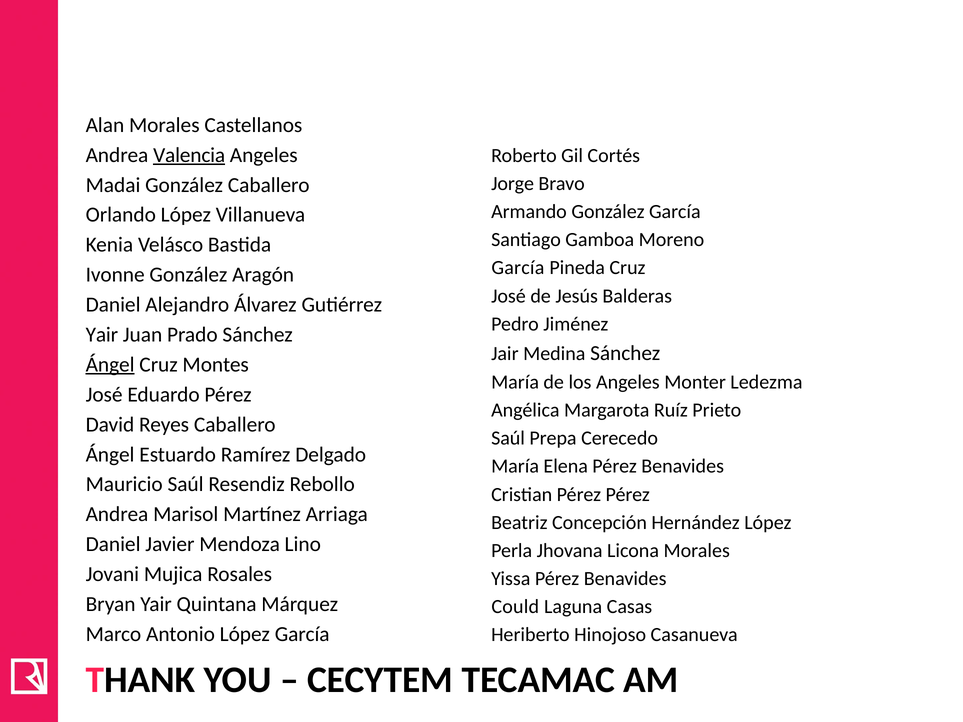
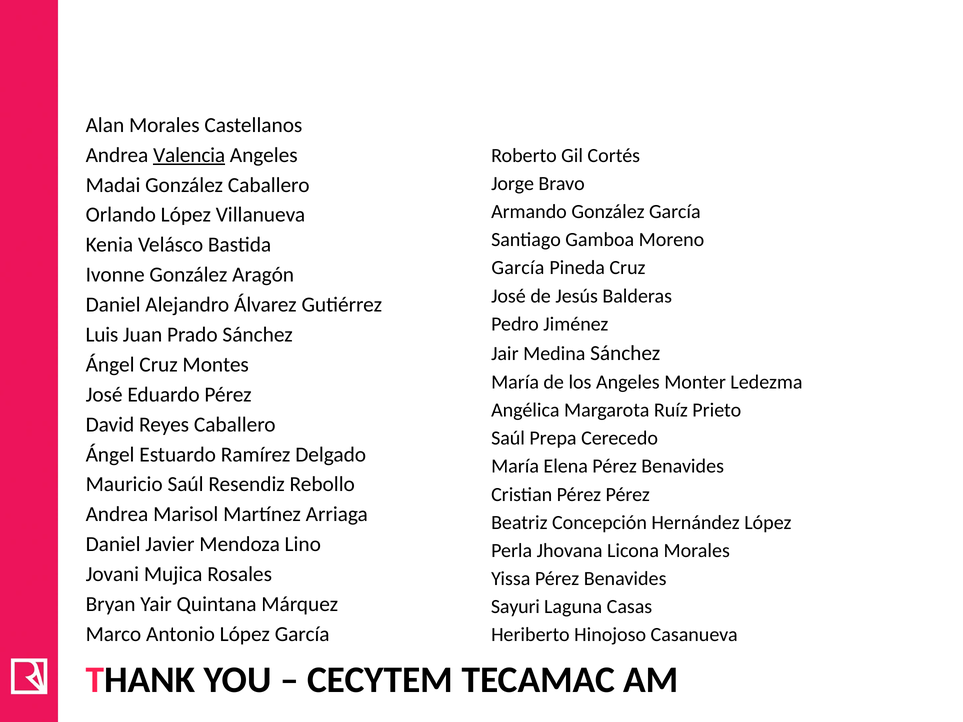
Yair at (102, 335): Yair -> Luis
Ángel at (110, 365) underline: present -> none
Could: Could -> Sayuri
